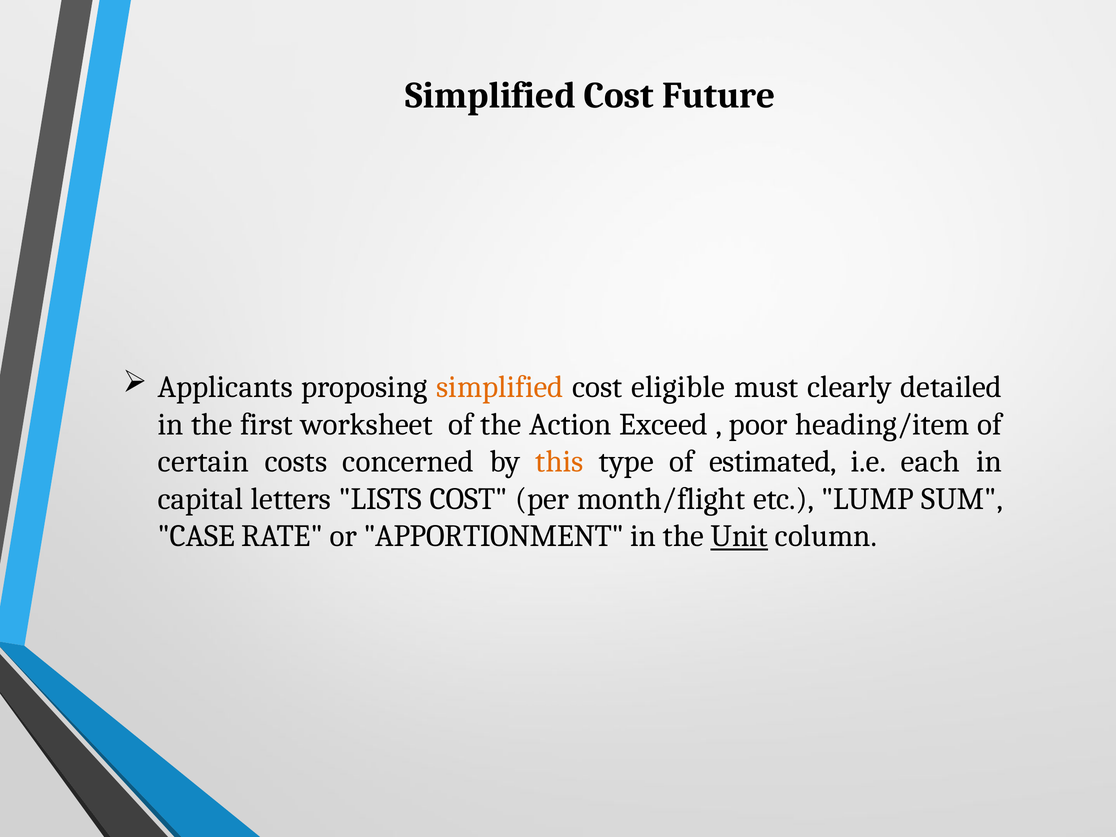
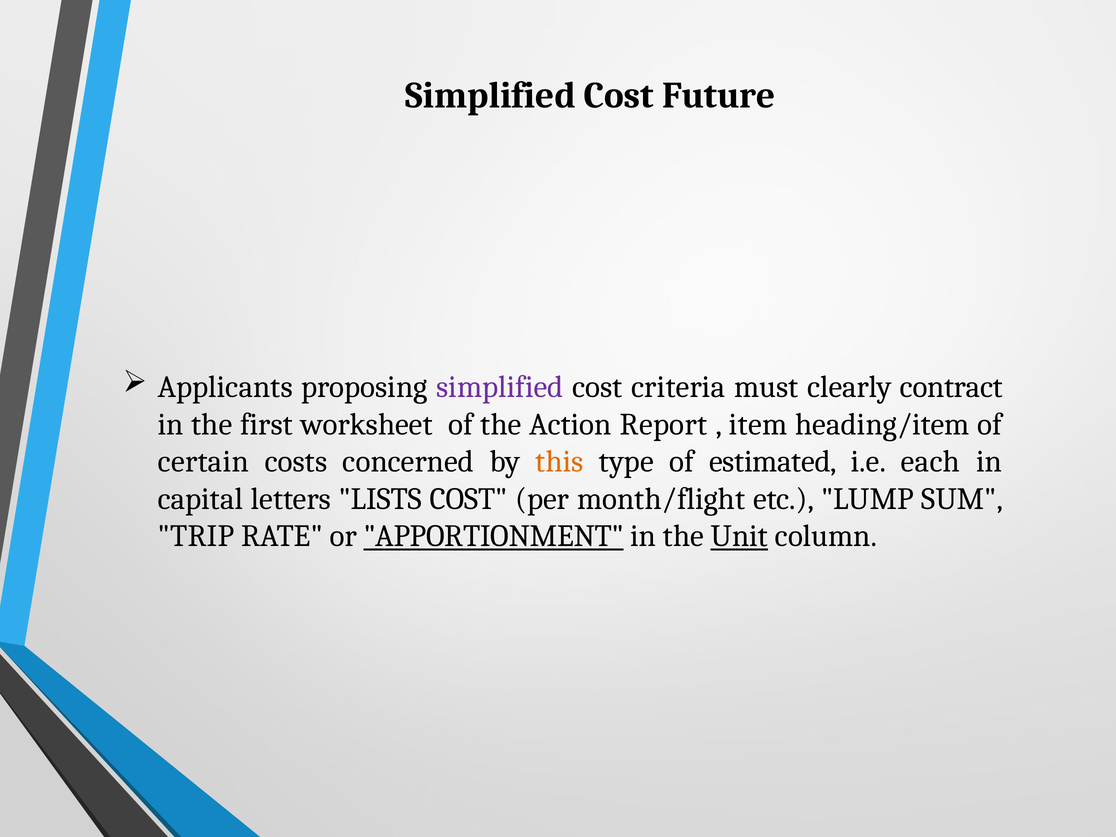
simplified at (500, 387) colour: orange -> purple
eligible: eligible -> criteria
detailed: detailed -> contract
Exceed: Exceed -> Report
poor: poor -> item
CASE: CASE -> TRIP
APPORTIONMENT underline: none -> present
